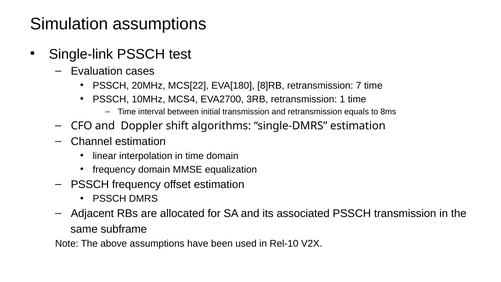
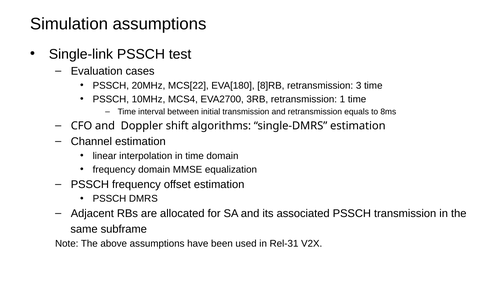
7: 7 -> 3
Rel-10: Rel-10 -> Rel-31
